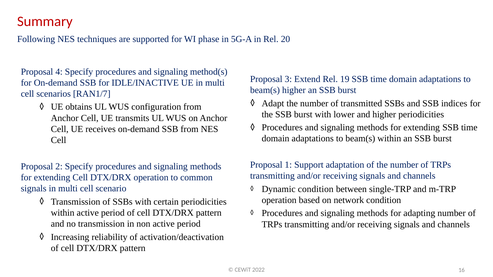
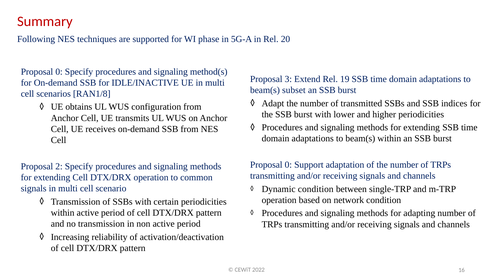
4 at (59, 72): 4 -> 0
beam(s higher: higher -> subset
RAN1/7: RAN1/7 -> RAN1/8
1 at (288, 165): 1 -> 0
